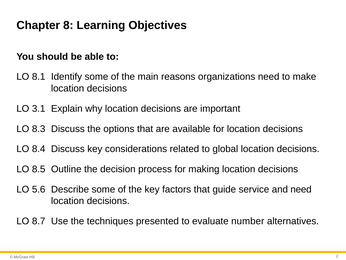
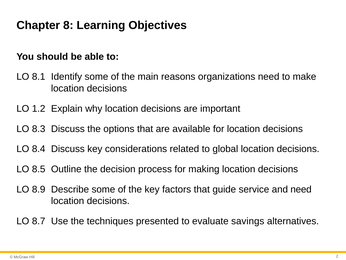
3.1: 3.1 -> 1.2
5.6: 5.6 -> 8.9
number: number -> savings
